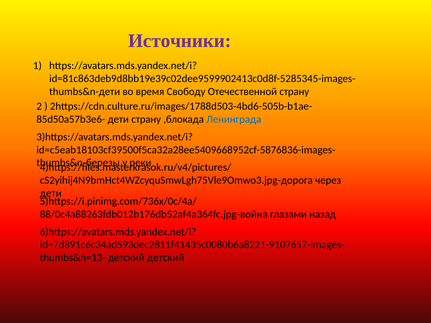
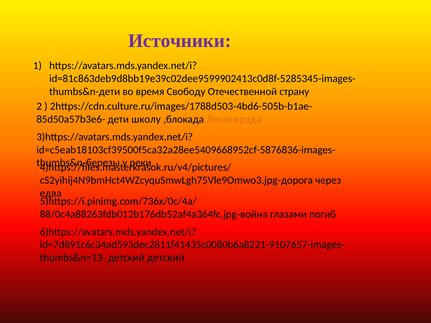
дети страну: страну -> школу
Ленинграда colour: blue -> orange
дети at (51, 193): дети -> едва
назад: назад -> погиб
